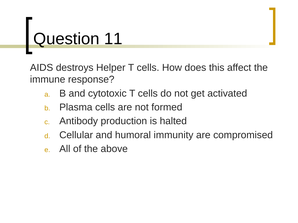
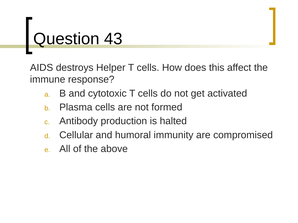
11: 11 -> 43
